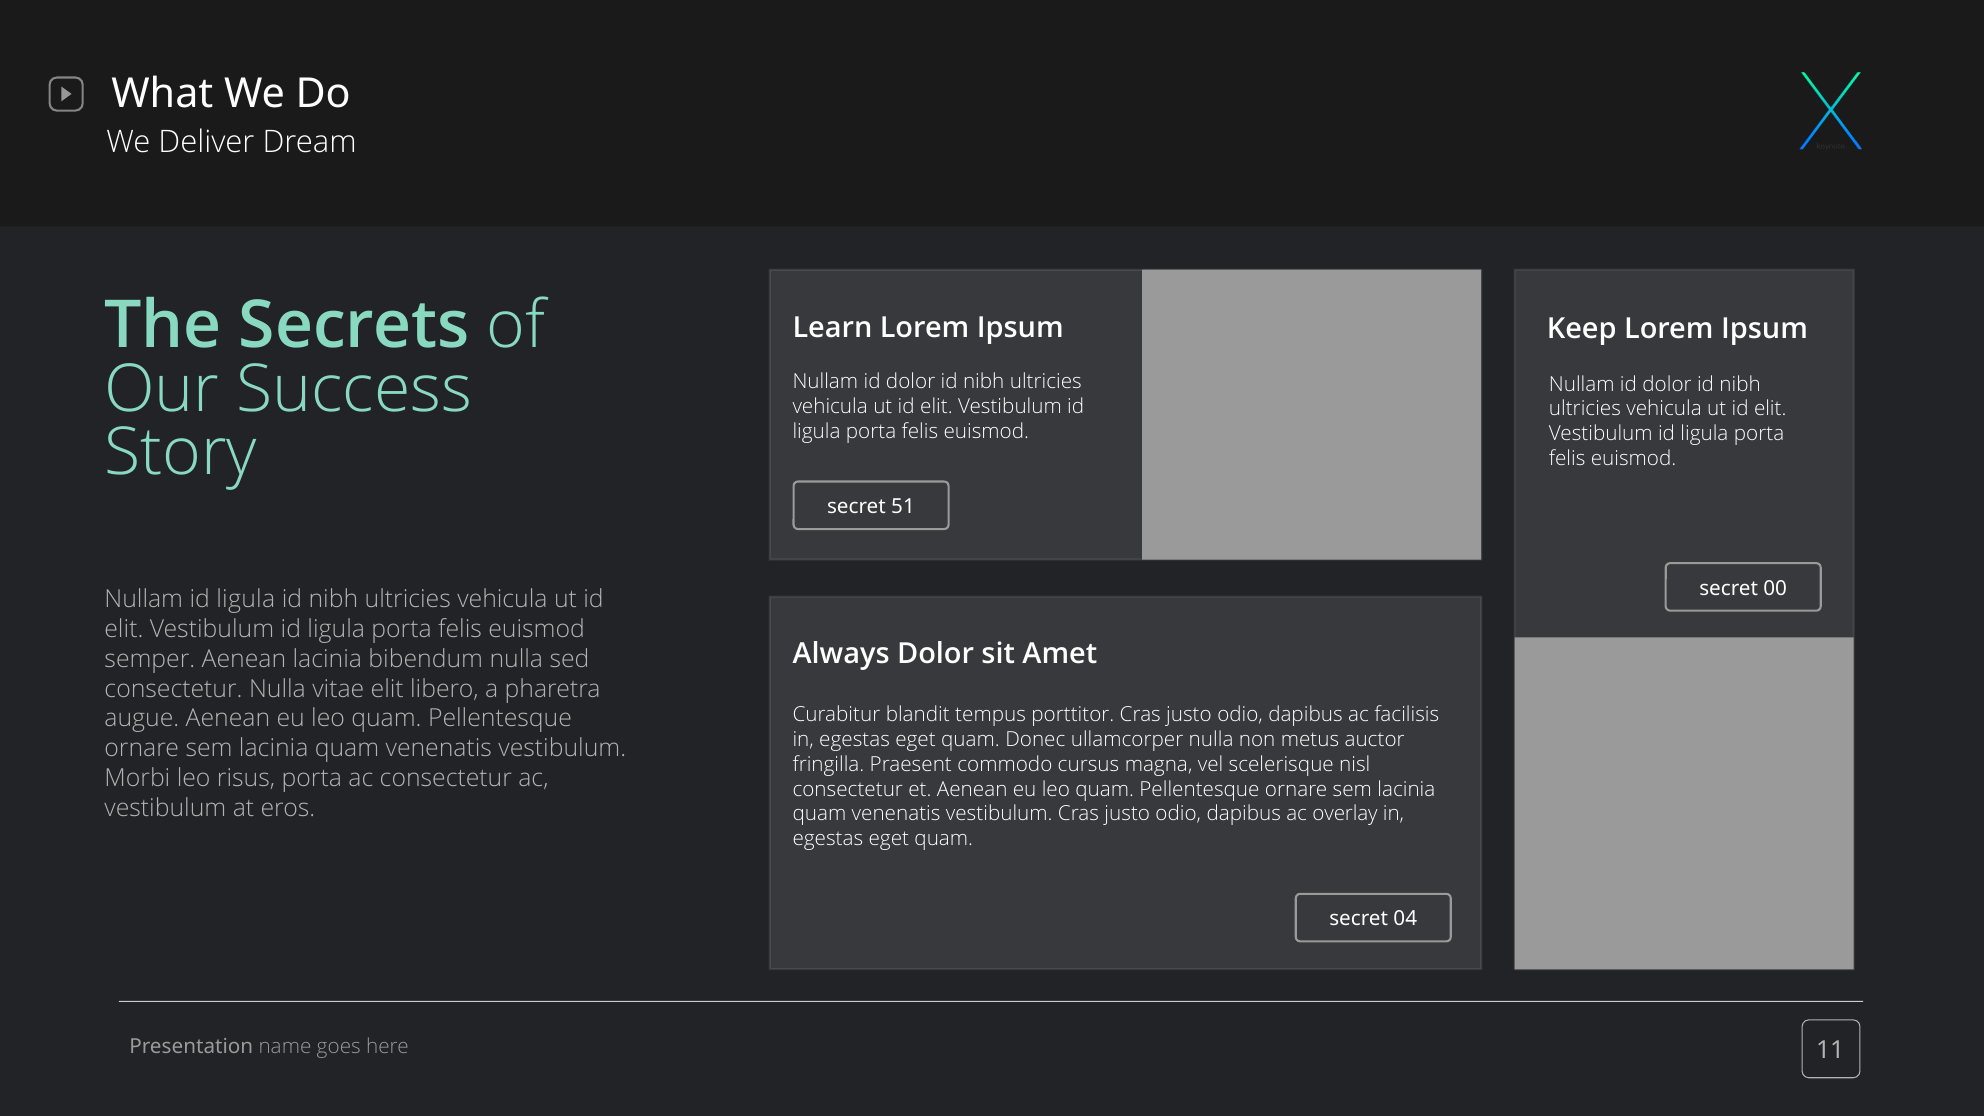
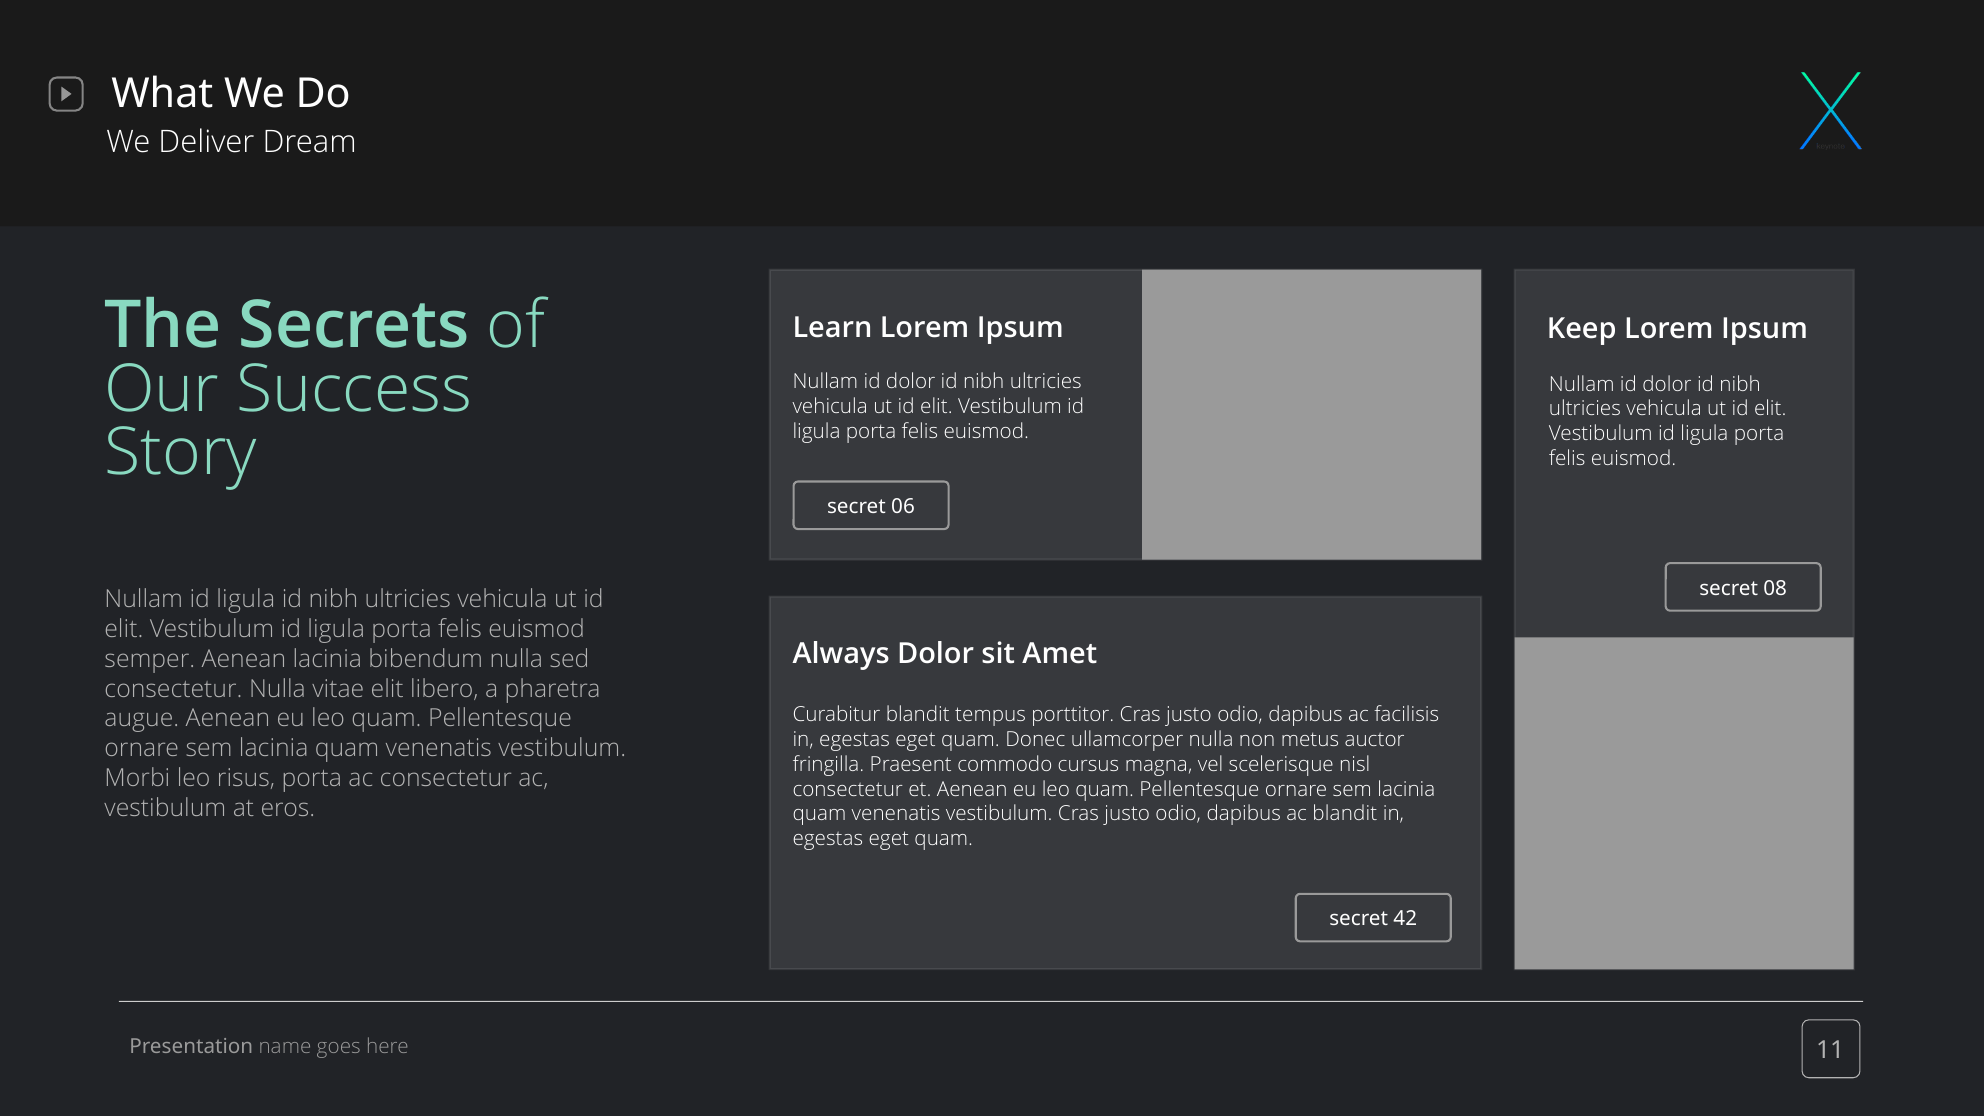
51: 51 -> 06
00: 00 -> 08
ac overlay: overlay -> blandit
04: 04 -> 42
